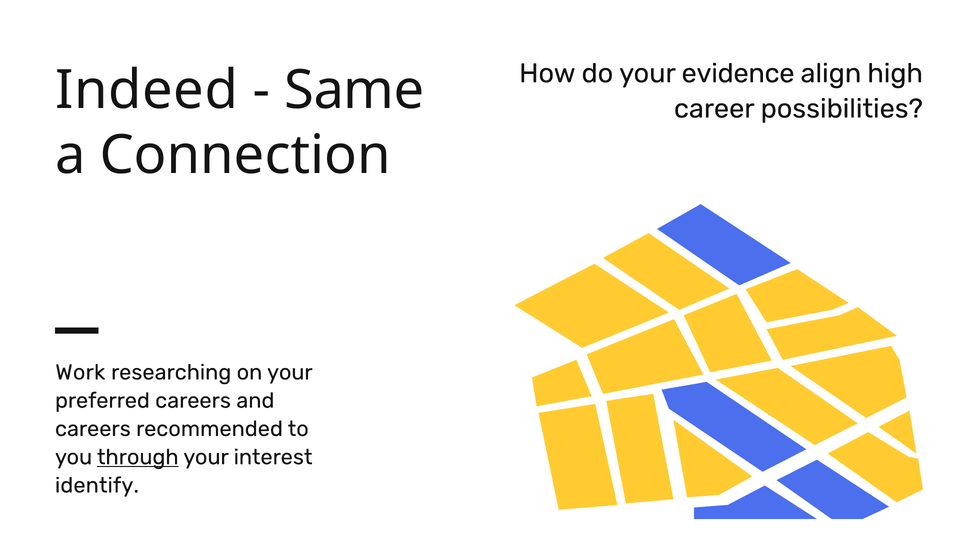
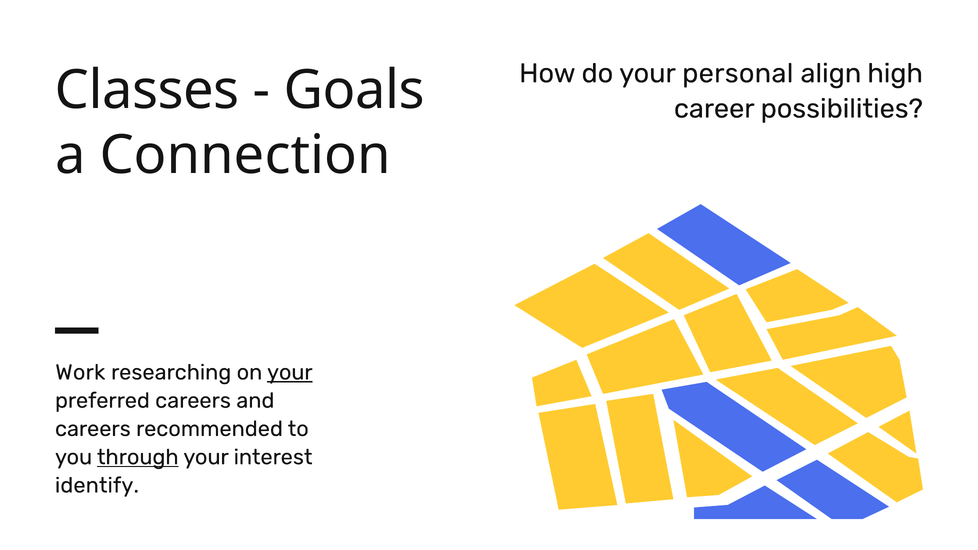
evidence: evidence -> personal
Indeed: Indeed -> Classes
Same: Same -> Goals
your at (290, 372) underline: none -> present
